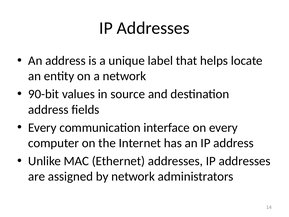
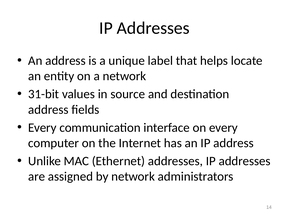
90-bit: 90-bit -> 31-bit
